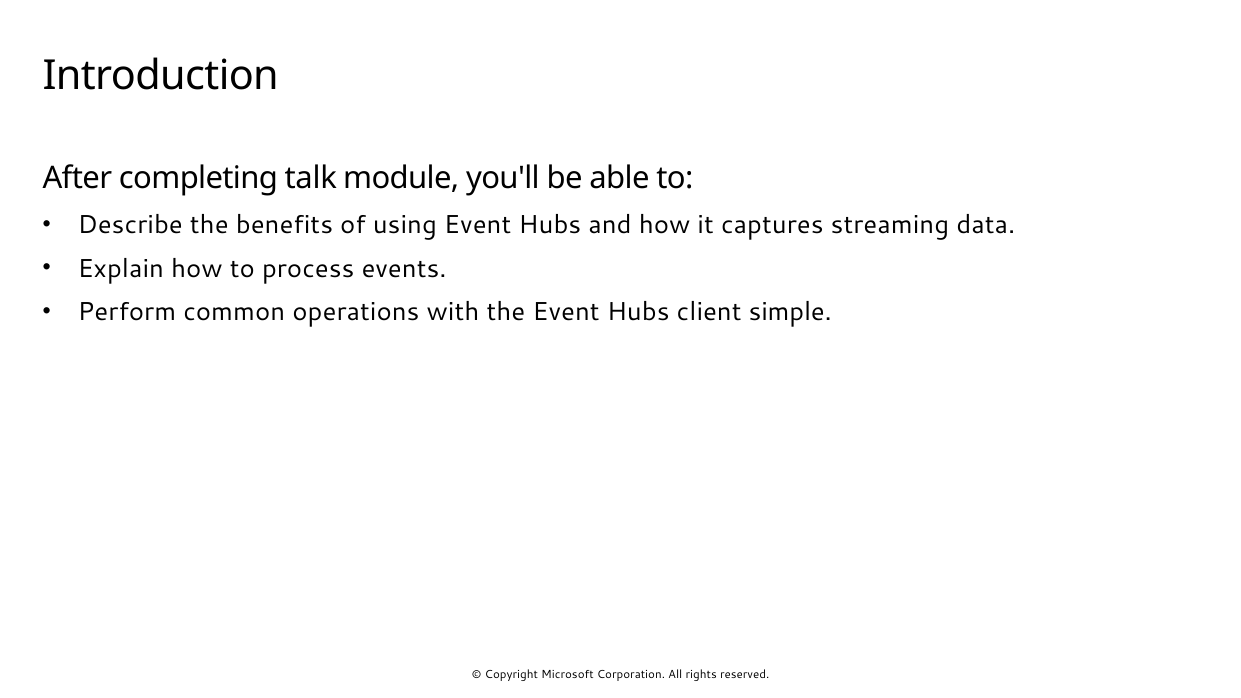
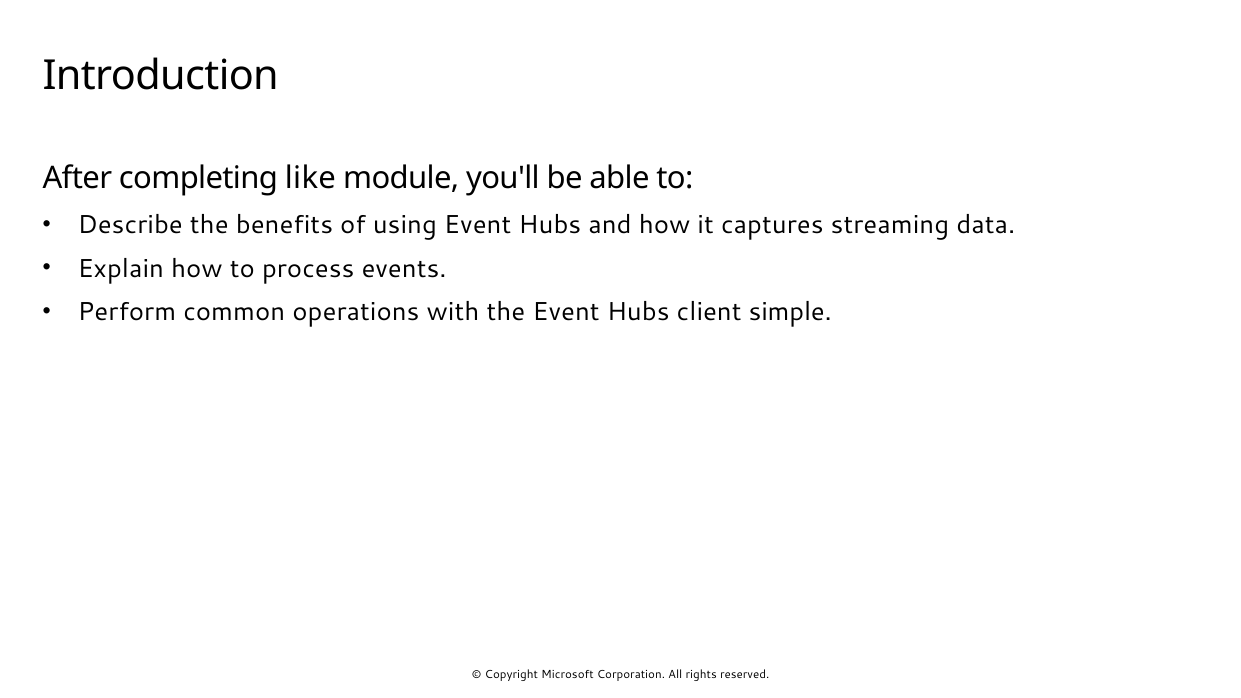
talk: talk -> like
